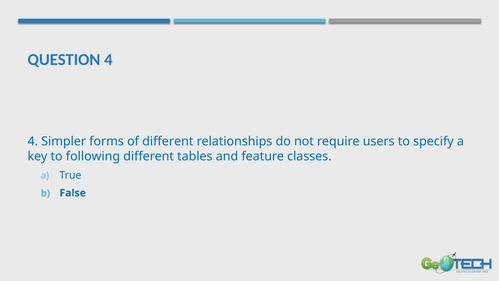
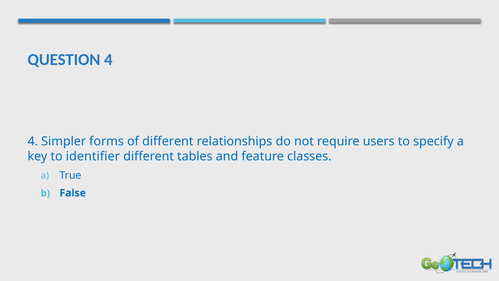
following: following -> identifier
